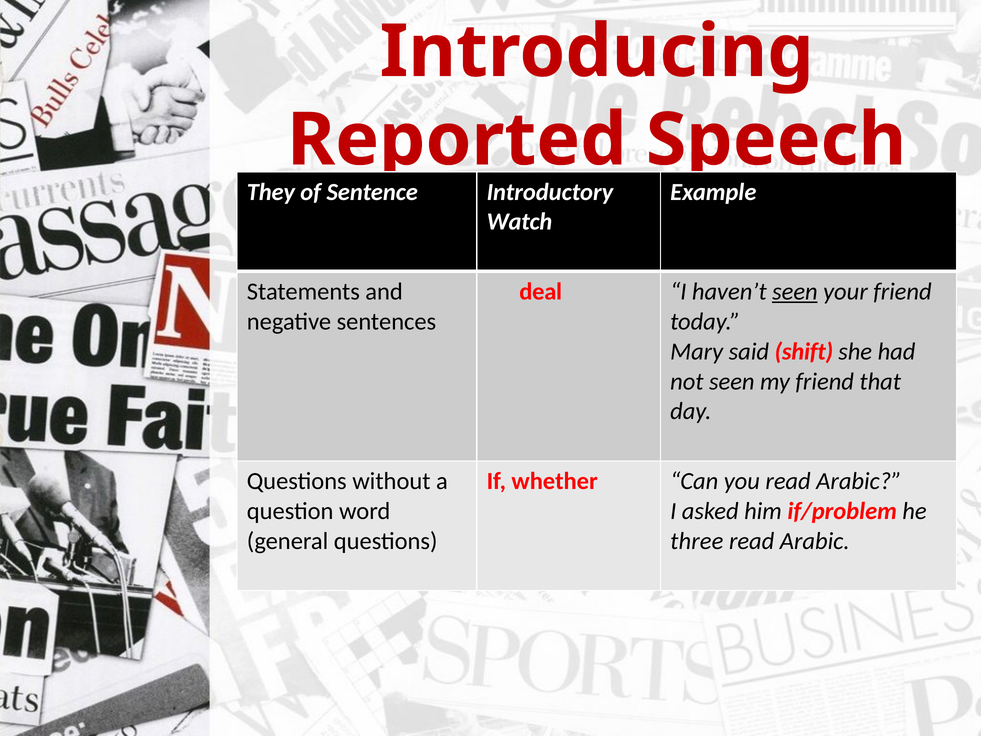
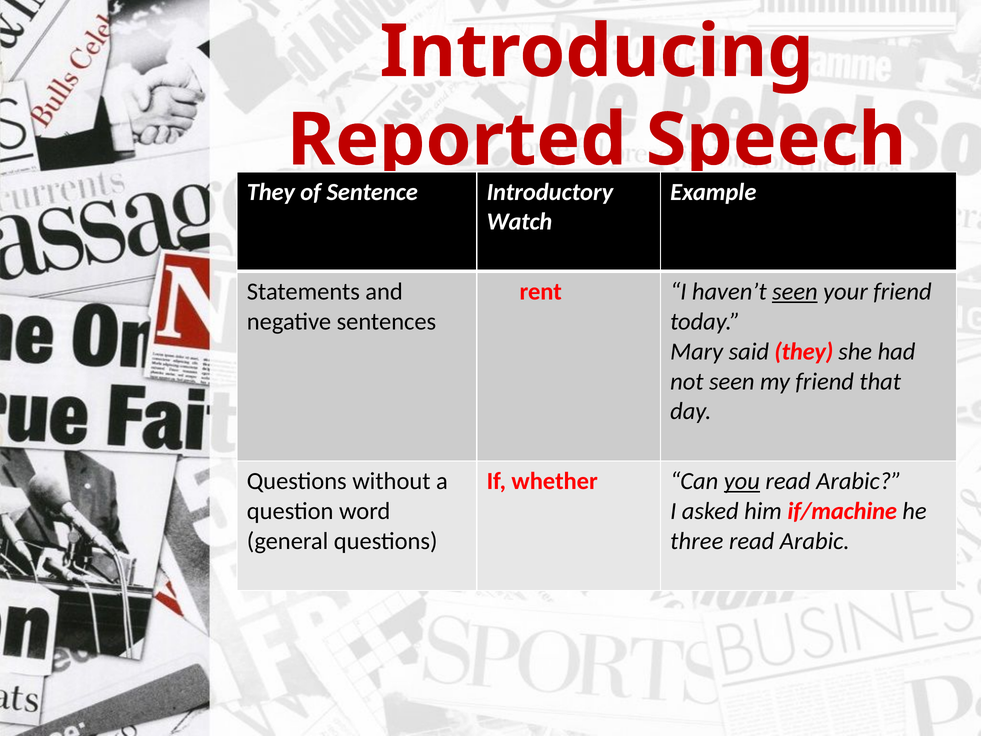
deal: deal -> rent
said shift: shift -> they
you underline: none -> present
if/problem: if/problem -> if/machine
